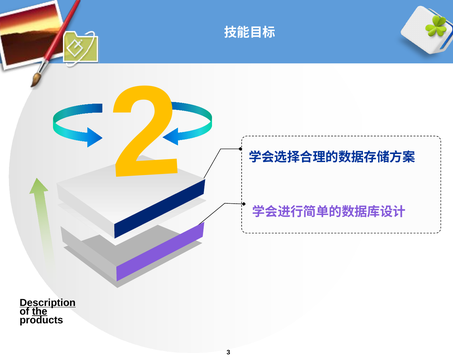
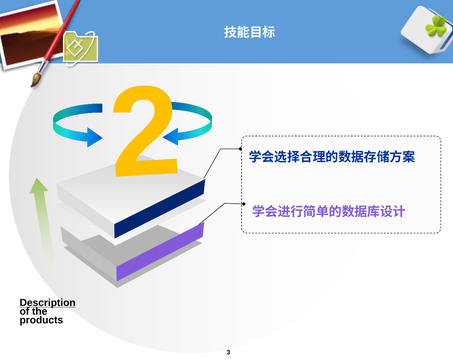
the underline: present -> none
